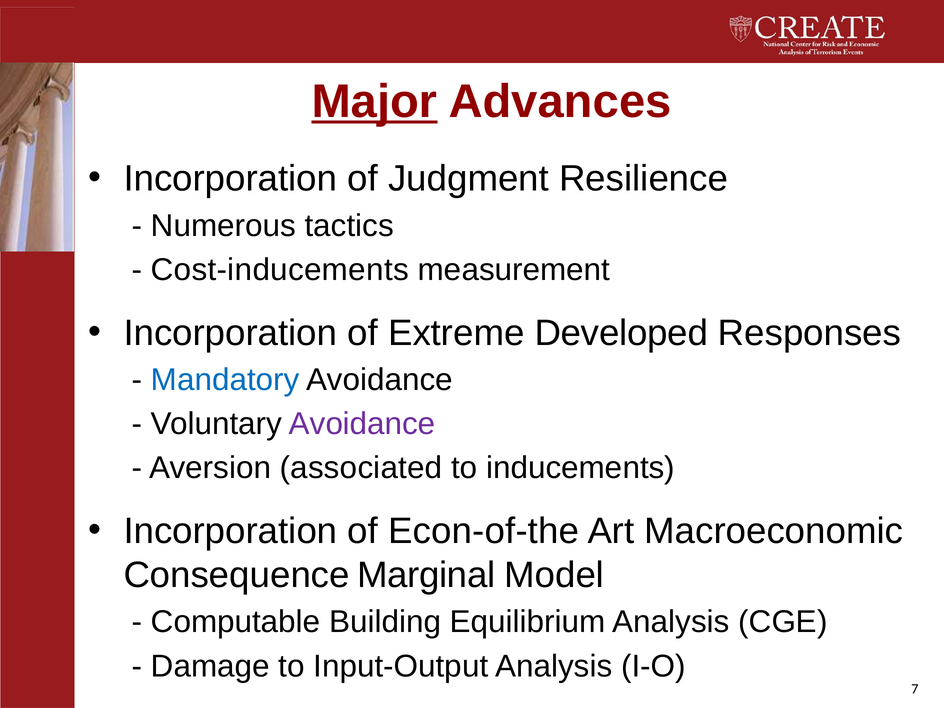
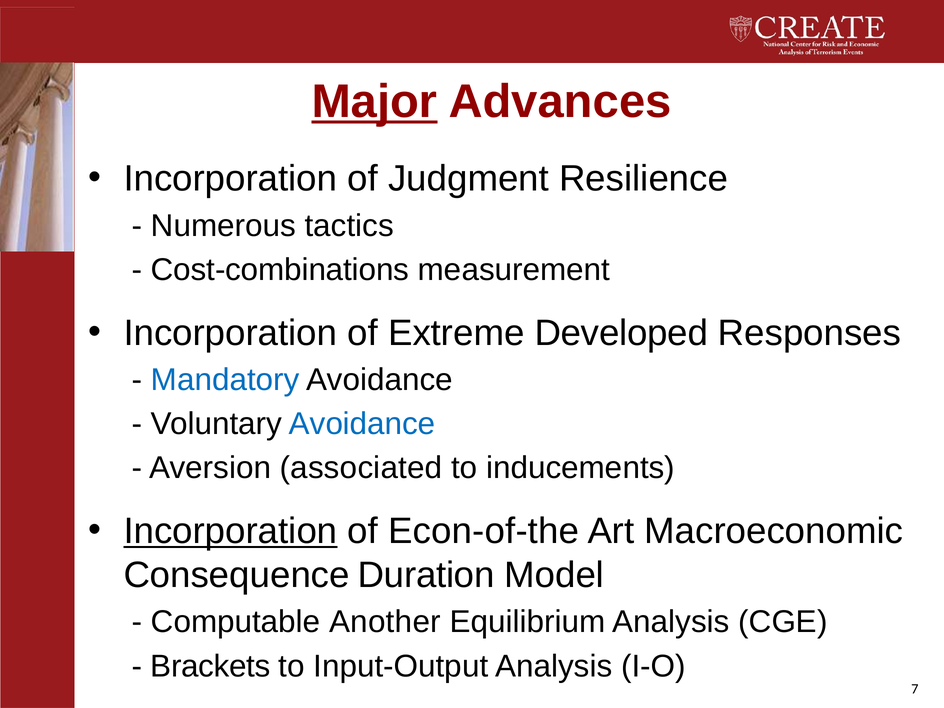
Cost-inducements: Cost-inducements -> Cost-combinations
Avoidance at (362, 424) colour: purple -> blue
Incorporation at (230, 531) underline: none -> present
Marginal: Marginal -> Duration
Building: Building -> Another
Damage: Damage -> Brackets
